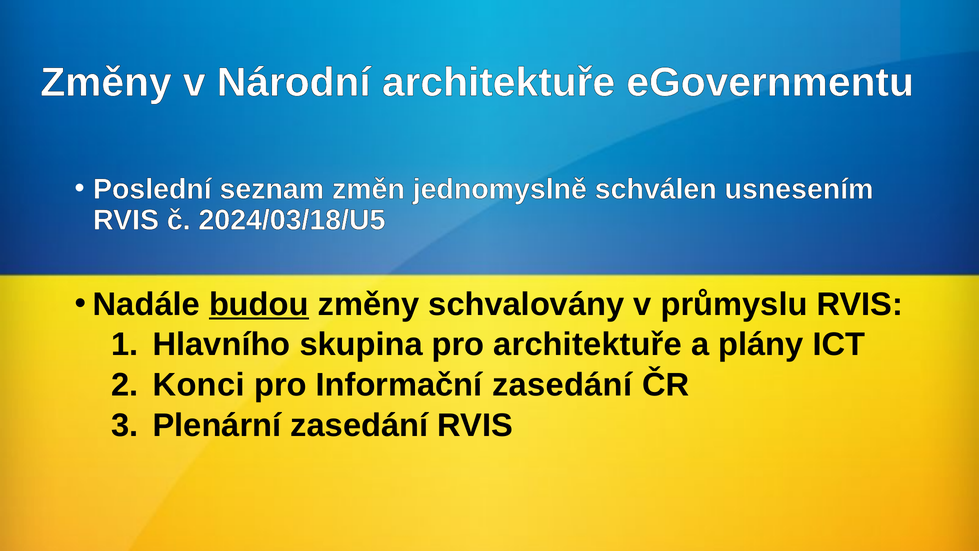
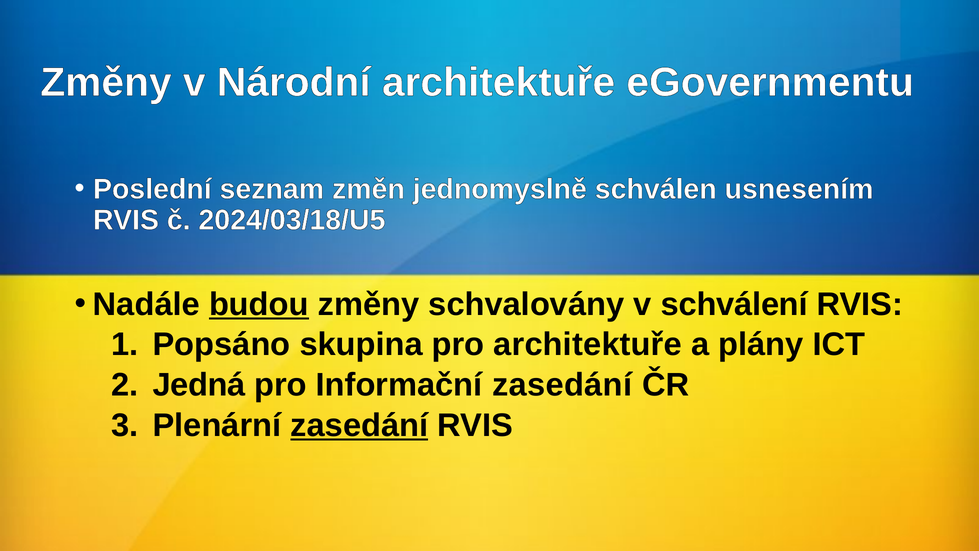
průmyslu: průmyslu -> schválení
Hlavního: Hlavního -> Popsáno
Konci: Konci -> Jedná
zasedání at (359, 425) underline: none -> present
